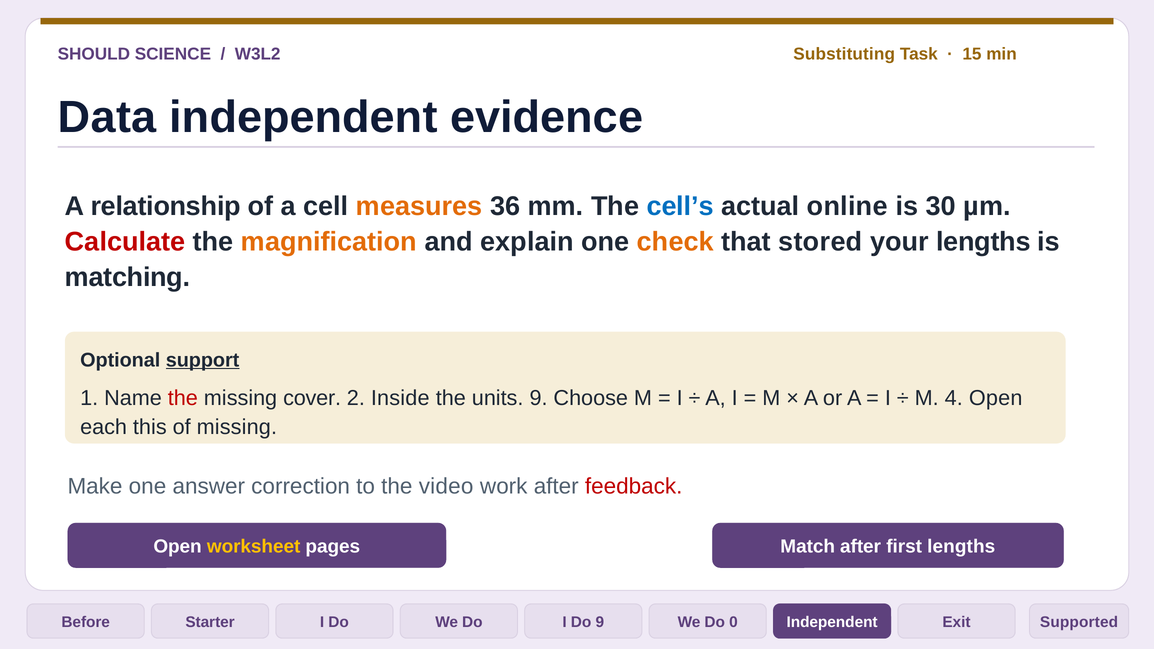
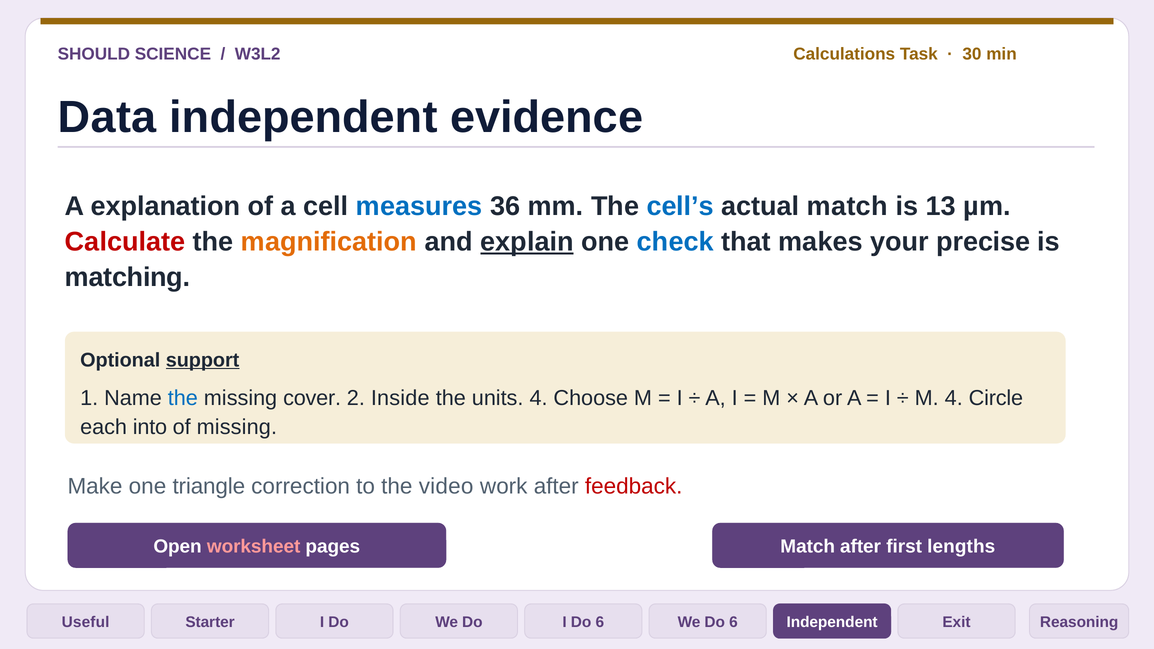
Substituting: Substituting -> Calculations
15: 15 -> 30
relationship: relationship -> explanation
measures colour: orange -> blue
actual online: online -> match
30: 30 -> 13
explain underline: none -> present
check colour: orange -> blue
stored: stored -> makes
your lengths: lengths -> precise
the at (183, 398) colour: red -> blue
units 9: 9 -> 4
4 Open: Open -> Circle
this: this -> into
answer: answer -> triangle
worksheet colour: yellow -> pink
Before: Before -> Useful
I Do 9: 9 -> 6
We Do 0: 0 -> 6
Supported: Supported -> Reasoning
